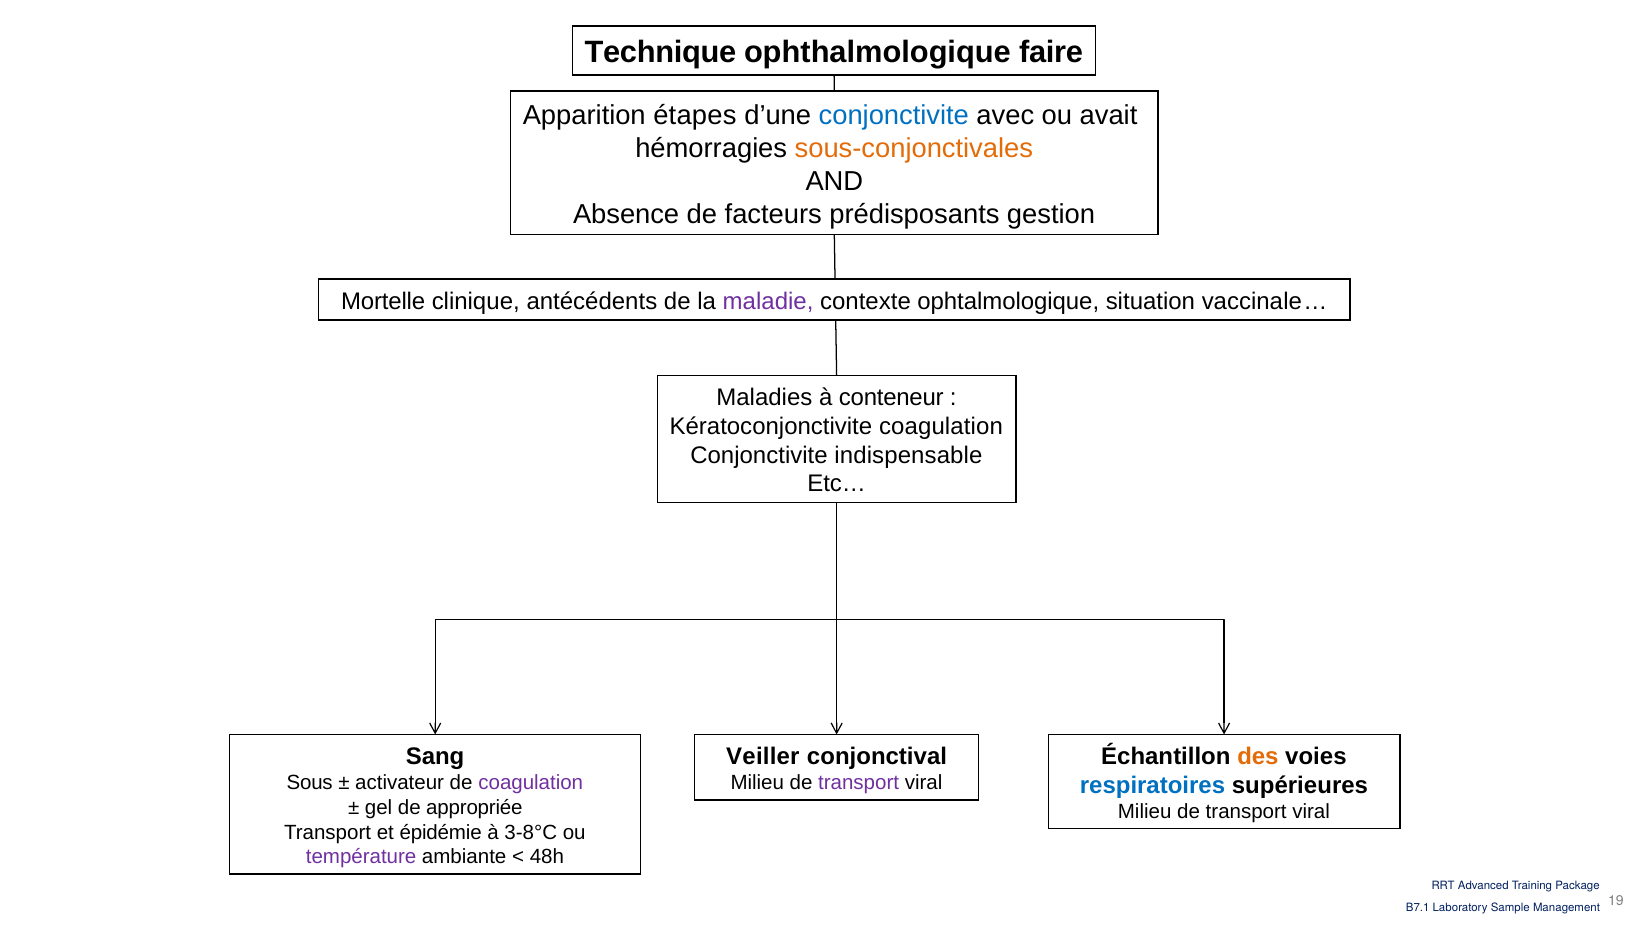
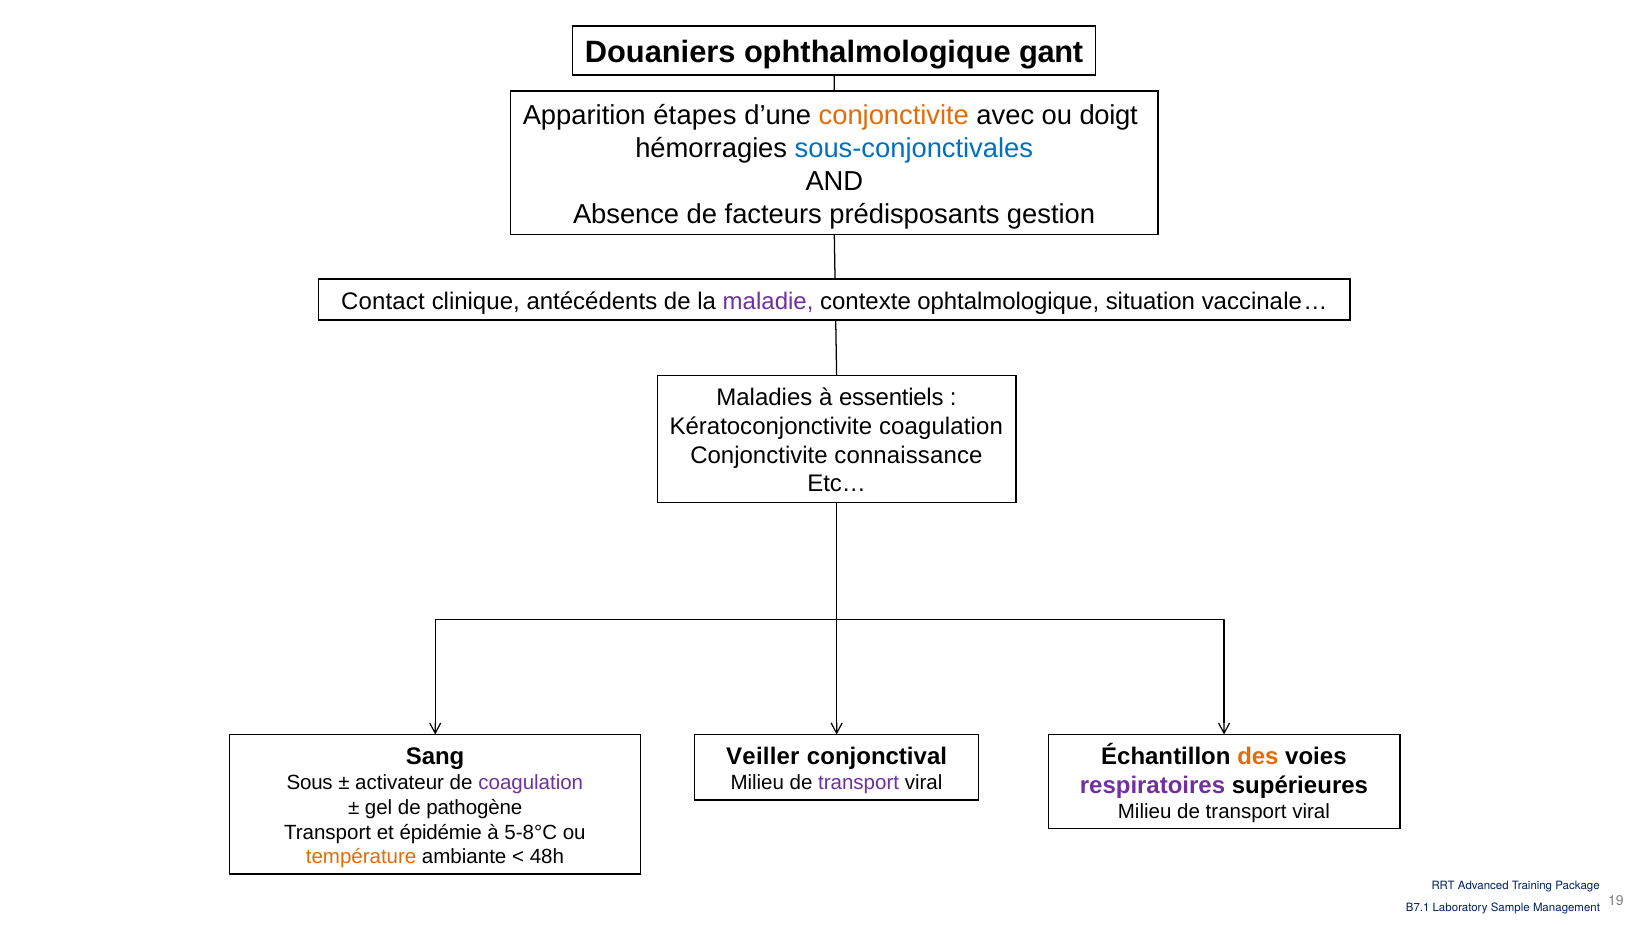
Technique: Technique -> Douaniers
faire: faire -> gant
conjonctivite at (894, 115) colour: blue -> orange
avait: avait -> doigt
sous-conjonctivales colour: orange -> blue
Mortelle: Mortelle -> Contact
conteneur: conteneur -> essentiels
indispensable: indispensable -> connaissance
respiratoires colour: blue -> purple
appropriée: appropriée -> pathogène
3-8°C: 3-8°C -> 5-8°C
température colour: purple -> orange
